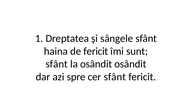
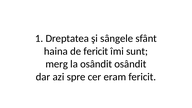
sfânt at (57, 64): sfânt -> merg
cer sfânt: sfânt -> eram
